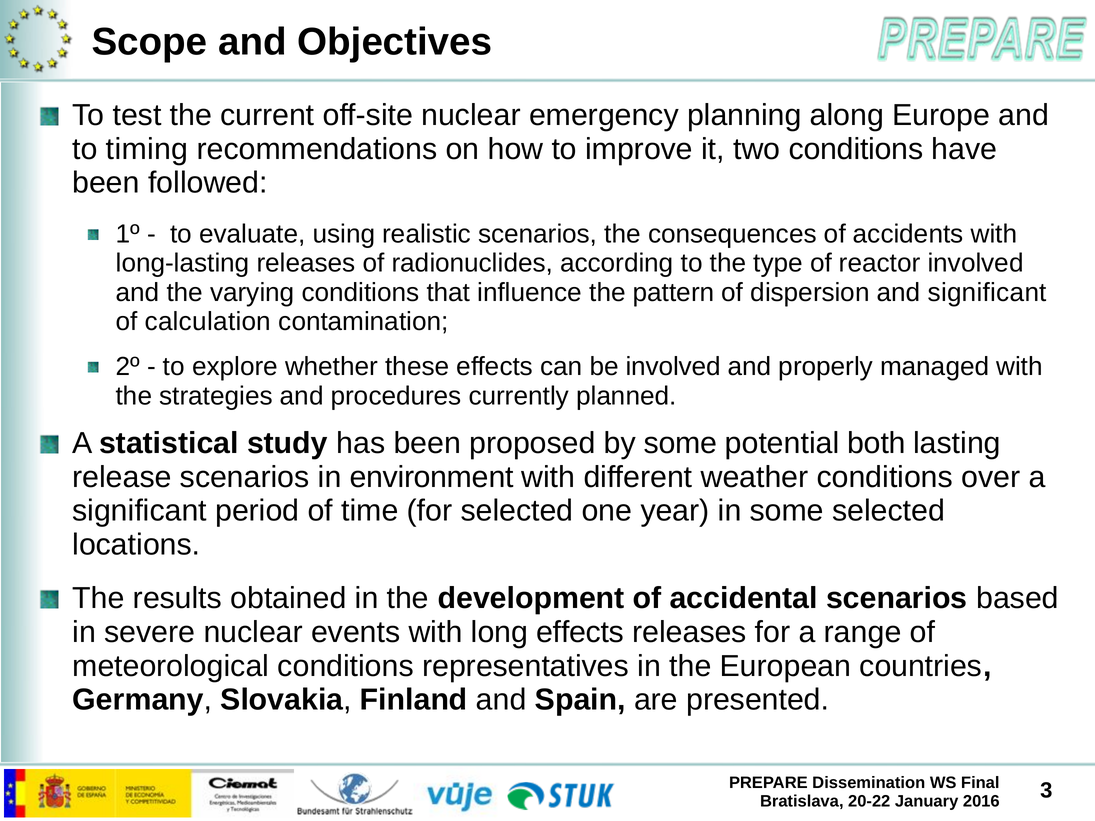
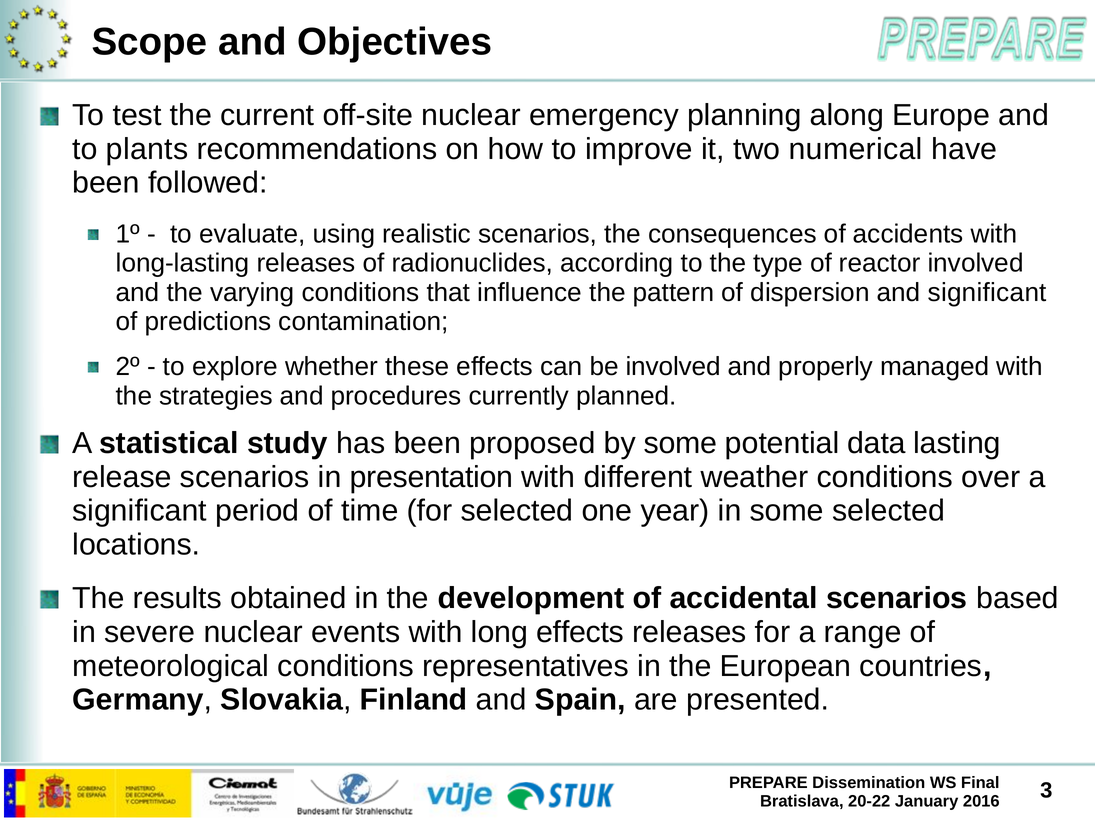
timing: timing -> plants
two conditions: conditions -> numerical
calculation: calculation -> predictions
both: both -> data
environment: environment -> presentation
